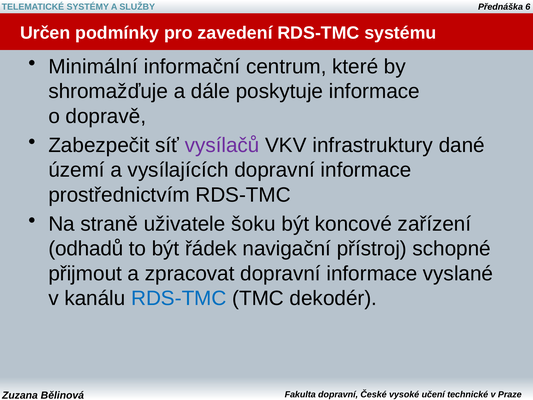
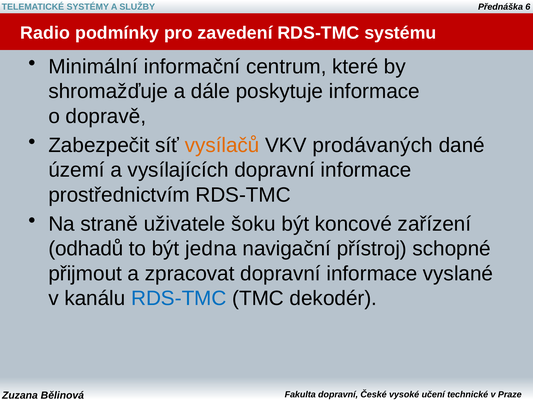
Určen: Určen -> Radio
vysílačů colour: purple -> orange
infrastruktury: infrastruktury -> prodávaných
řádek: řádek -> jedna
